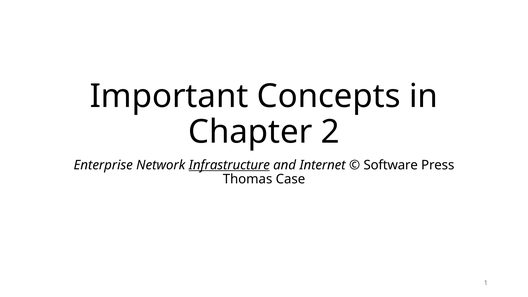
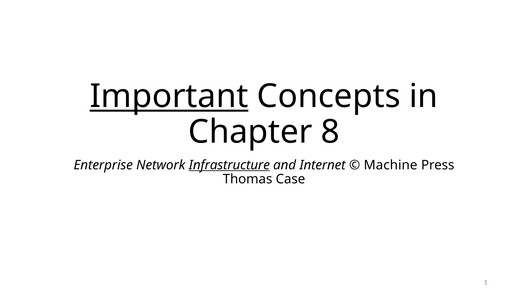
Important underline: none -> present
2: 2 -> 8
Software: Software -> Machine
